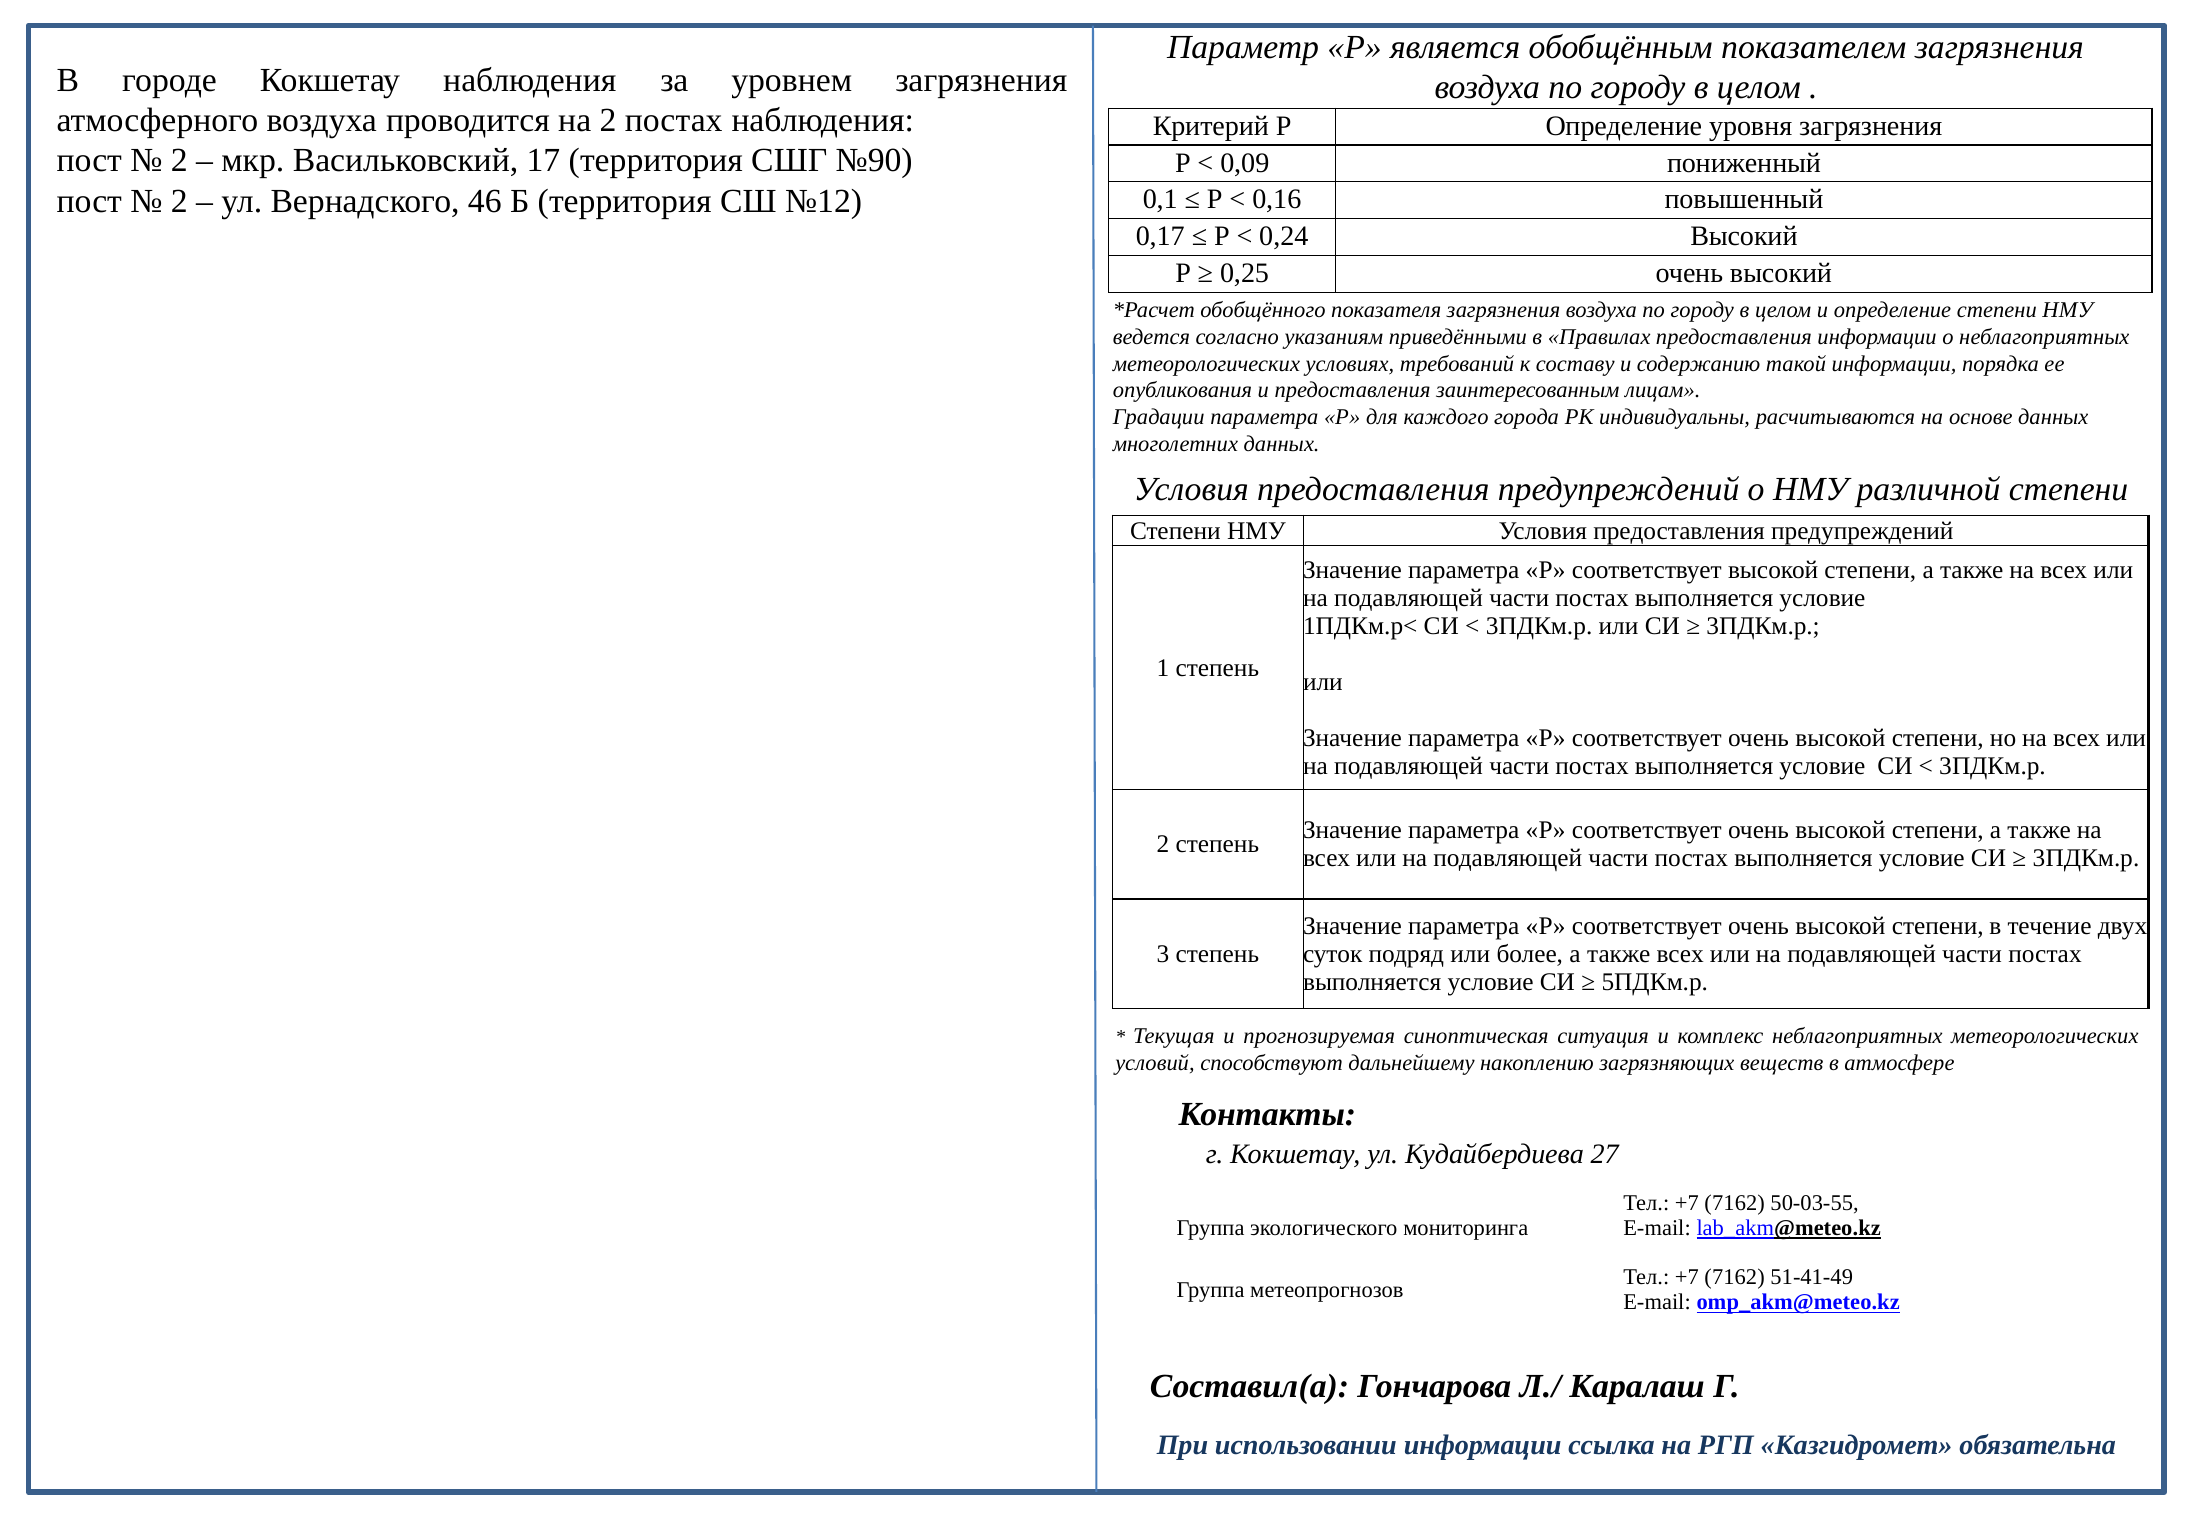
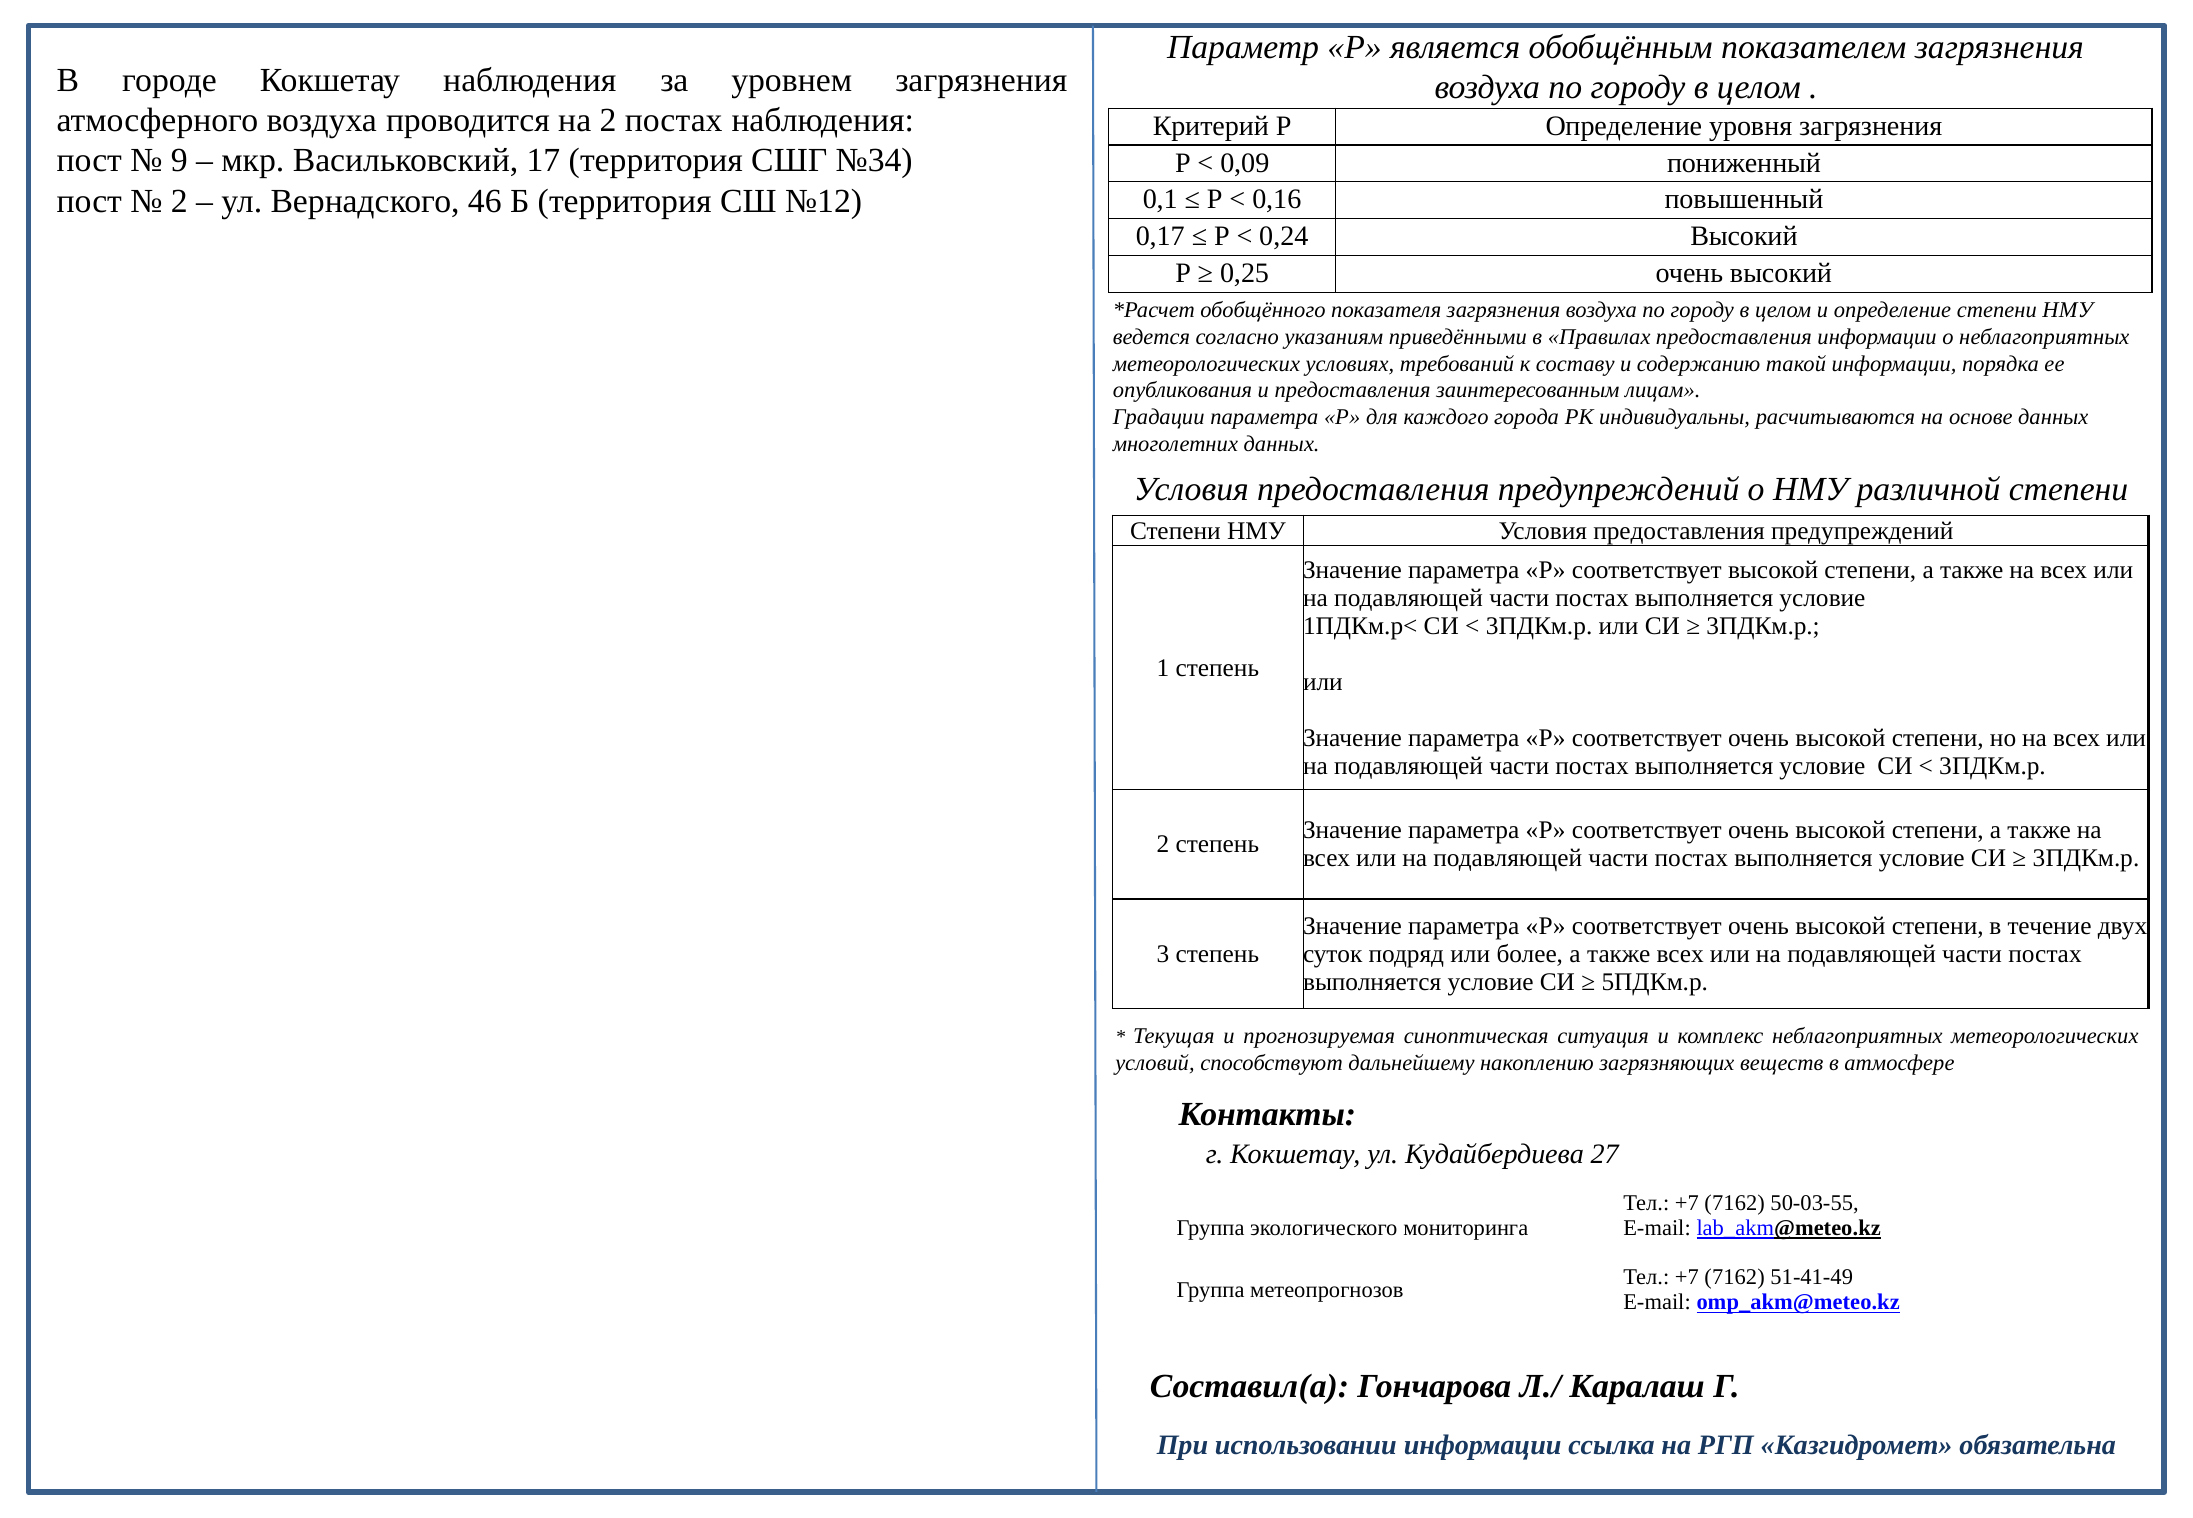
2 at (179, 161): 2 -> 9
№90: №90 -> №34
